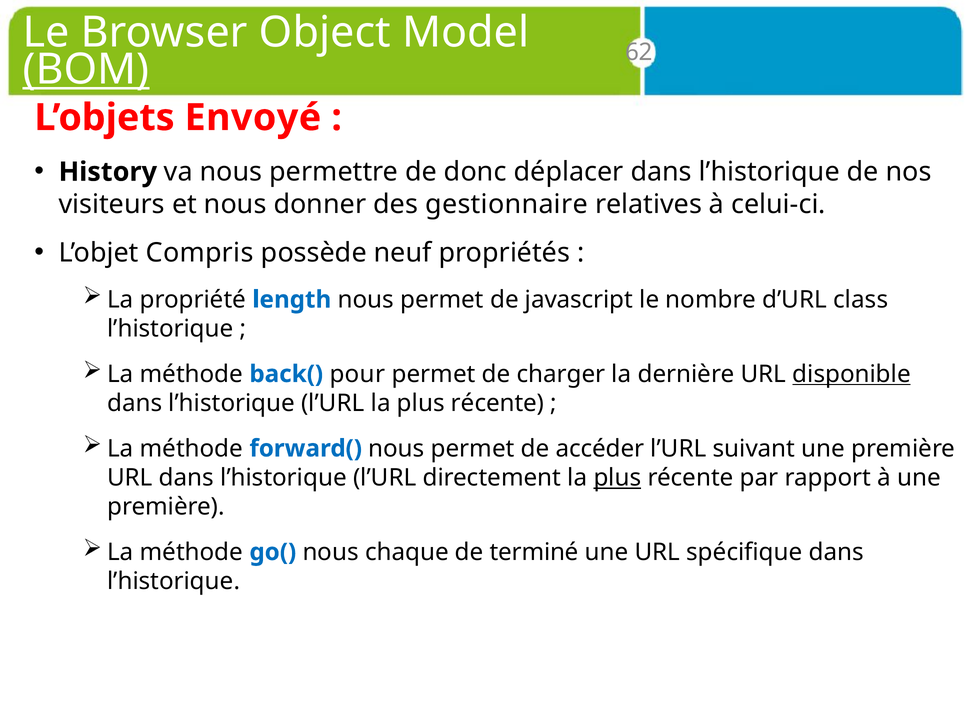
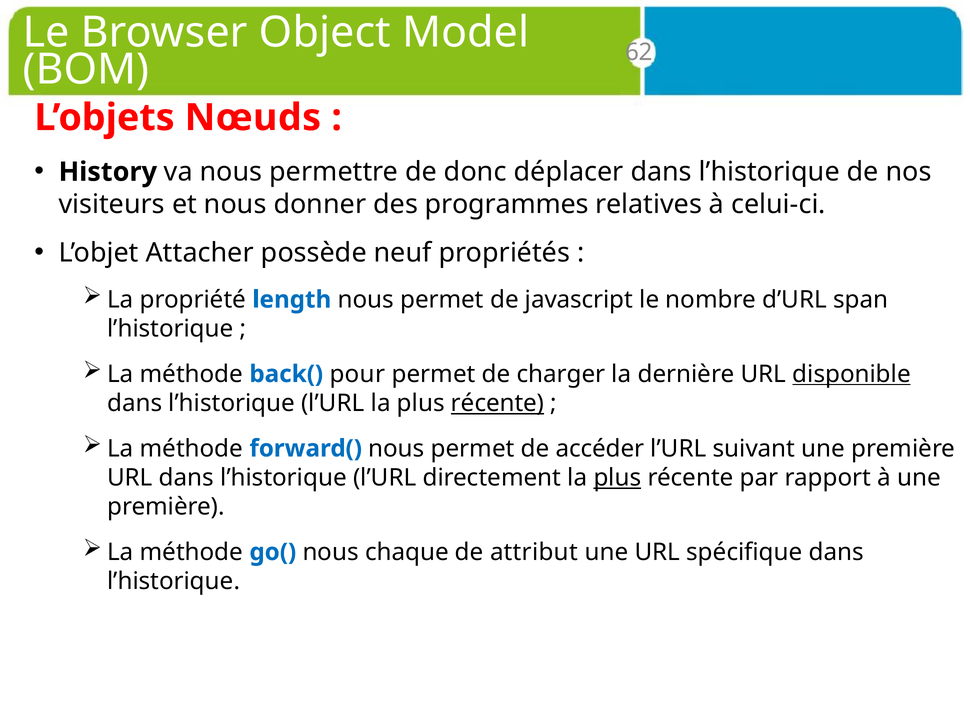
BOM underline: present -> none
Envoyé: Envoyé -> Nœuds
gestionnaire: gestionnaire -> programmes
Compris: Compris -> Attacher
class: class -> span
récente at (498, 403) underline: none -> present
terminé: terminé -> attribut
